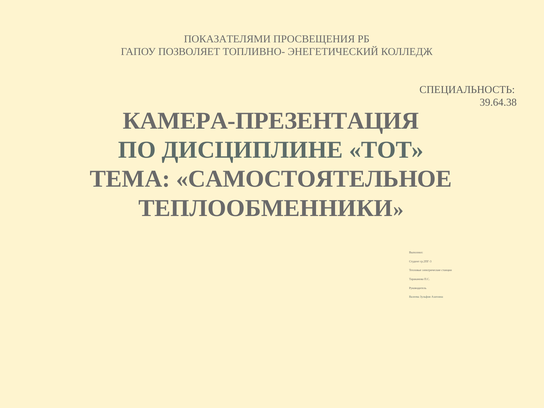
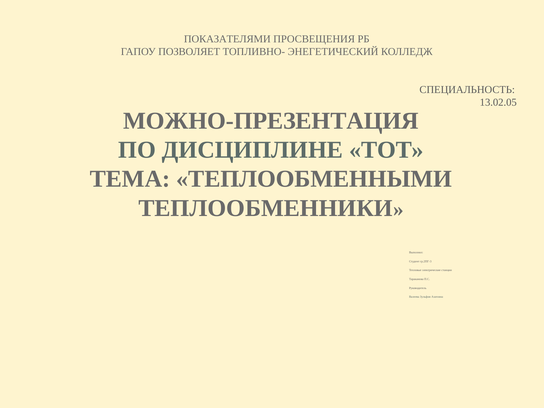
39.64.38: 39.64.38 -> 13.02.05
КАМЕРА-ПРЕЗЕНТАЦИЯ: КАМЕРА-ПРЕЗЕНТАЦИЯ -> МОЖНО-ПРЕЗЕНТАЦИЯ
САМОСТОЯТЕЛЬНОЕ: САМОСТОЯТЕЛЬНОЕ -> ТЕПЛООБМЕННЫМИ
